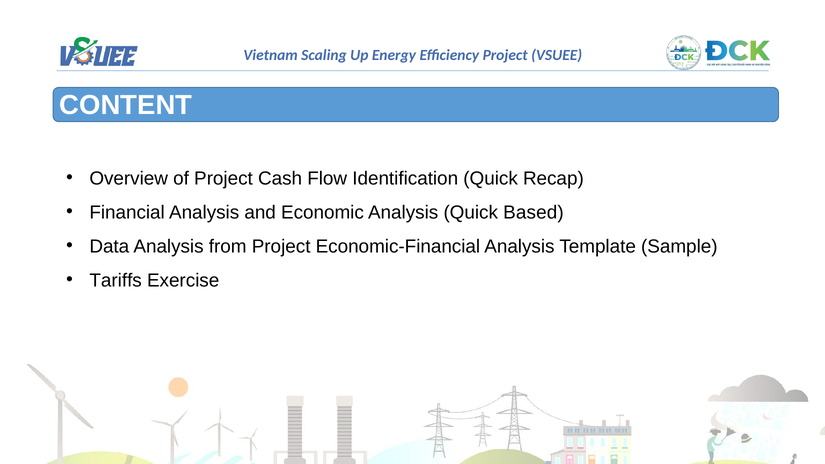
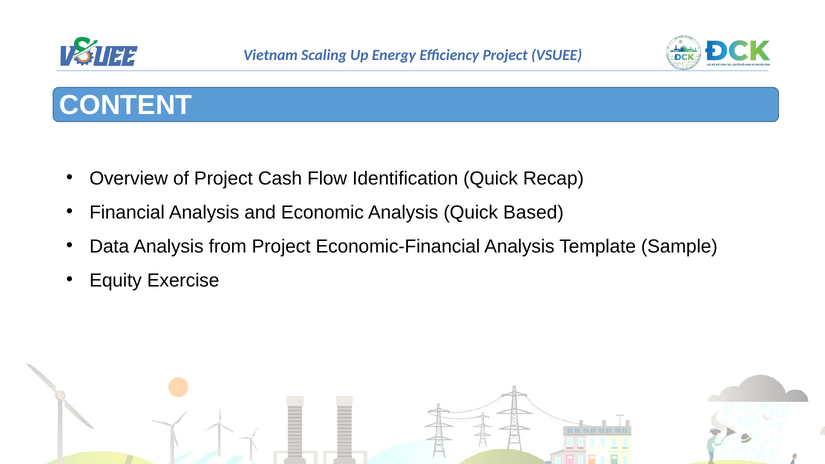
Tariffs: Tariffs -> Equity
